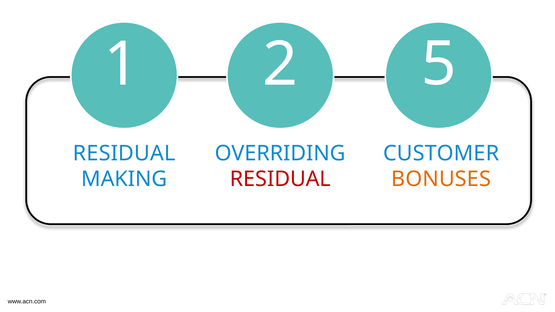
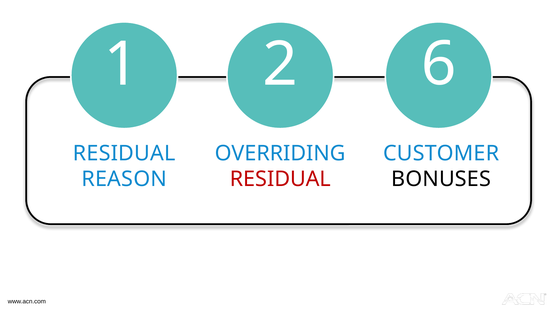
5: 5 -> 6
MAKING: MAKING -> REASON
BONUSES colour: orange -> black
